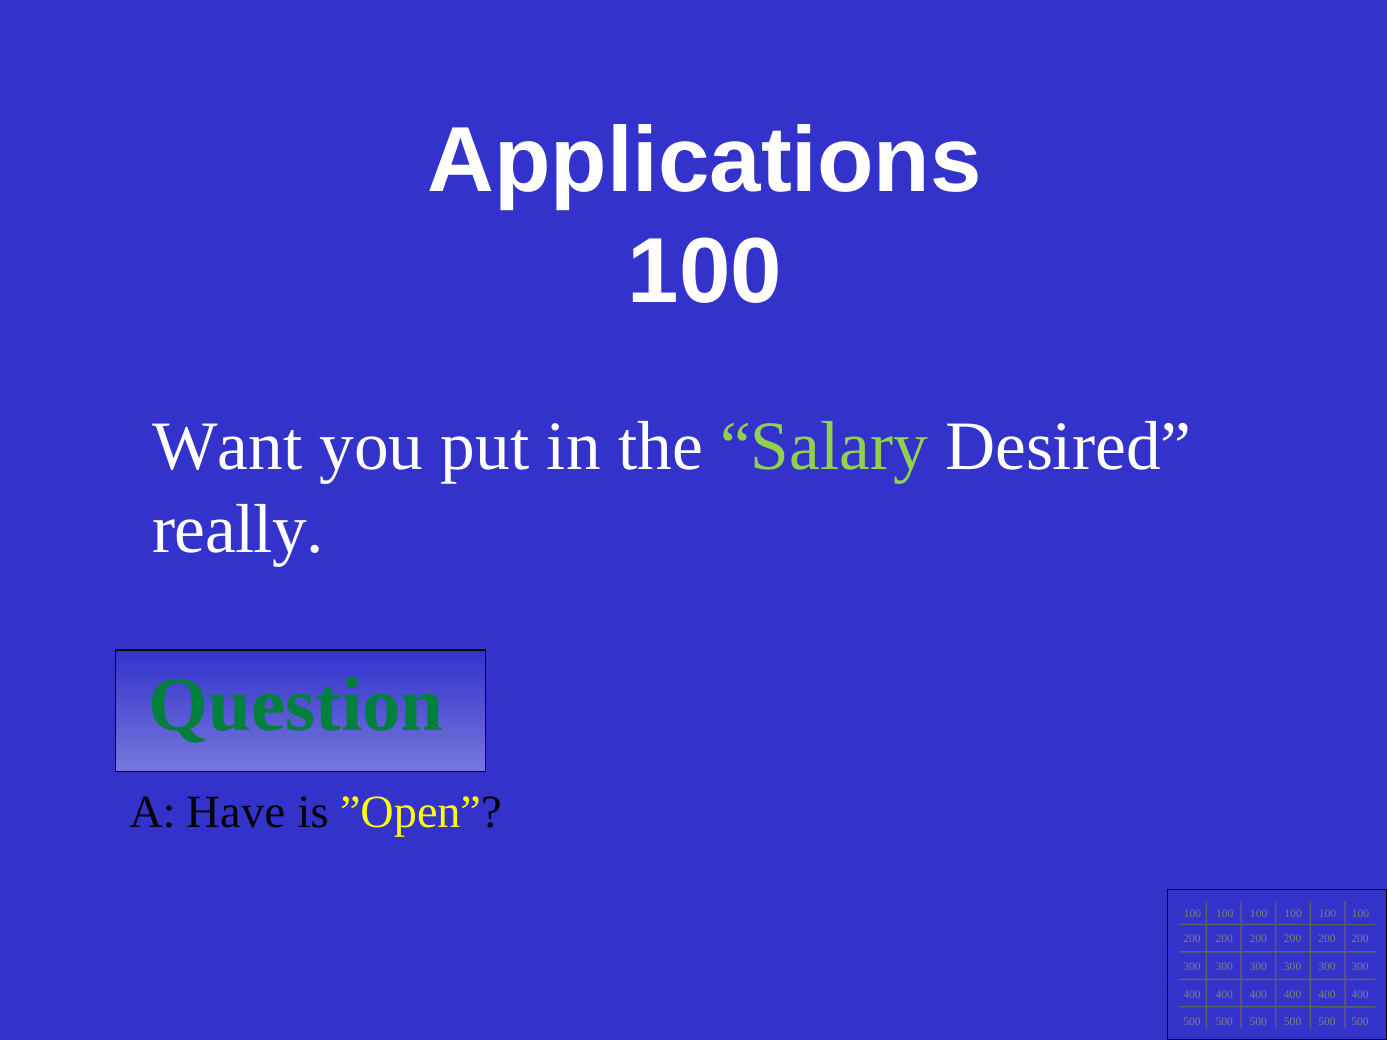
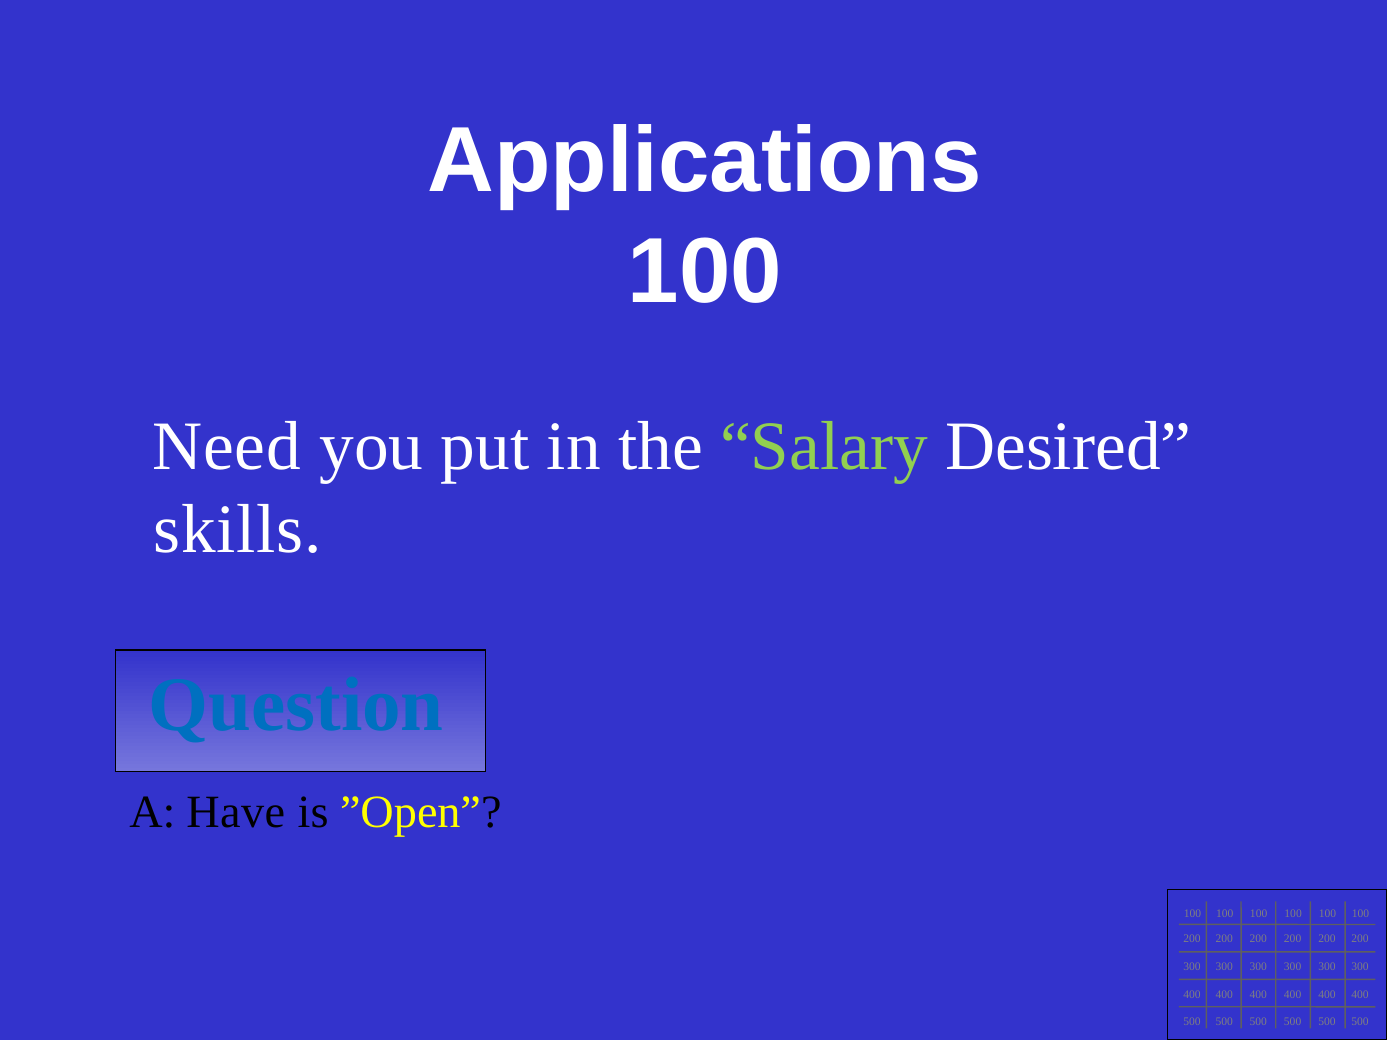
Want: Want -> Need
really: really -> skills
Question colour: green -> blue
